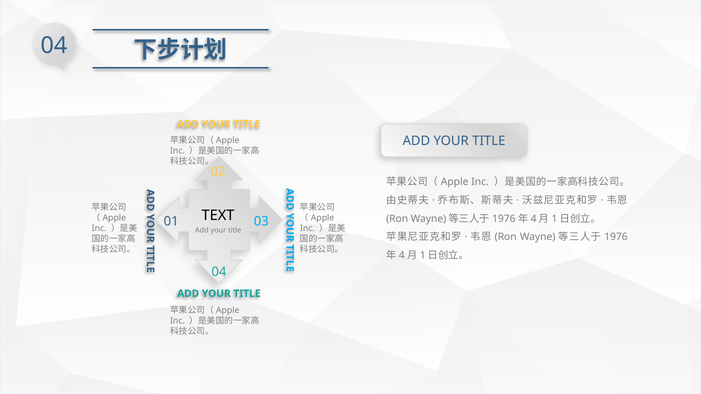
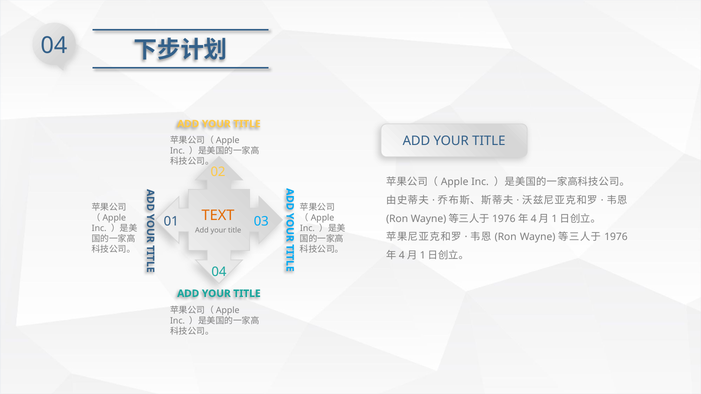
TEXT colour: black -> orange
